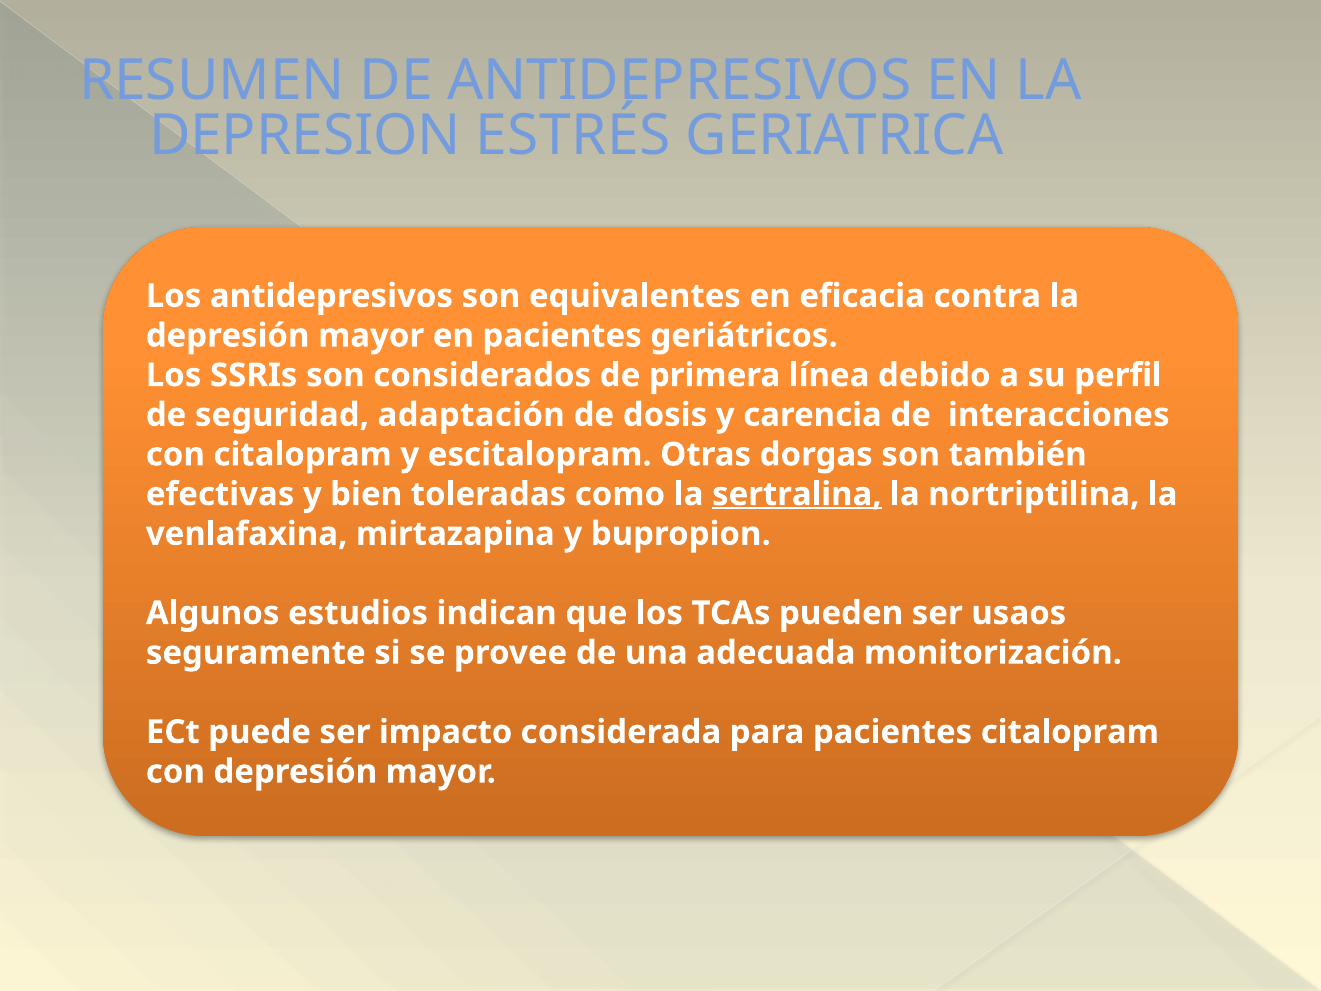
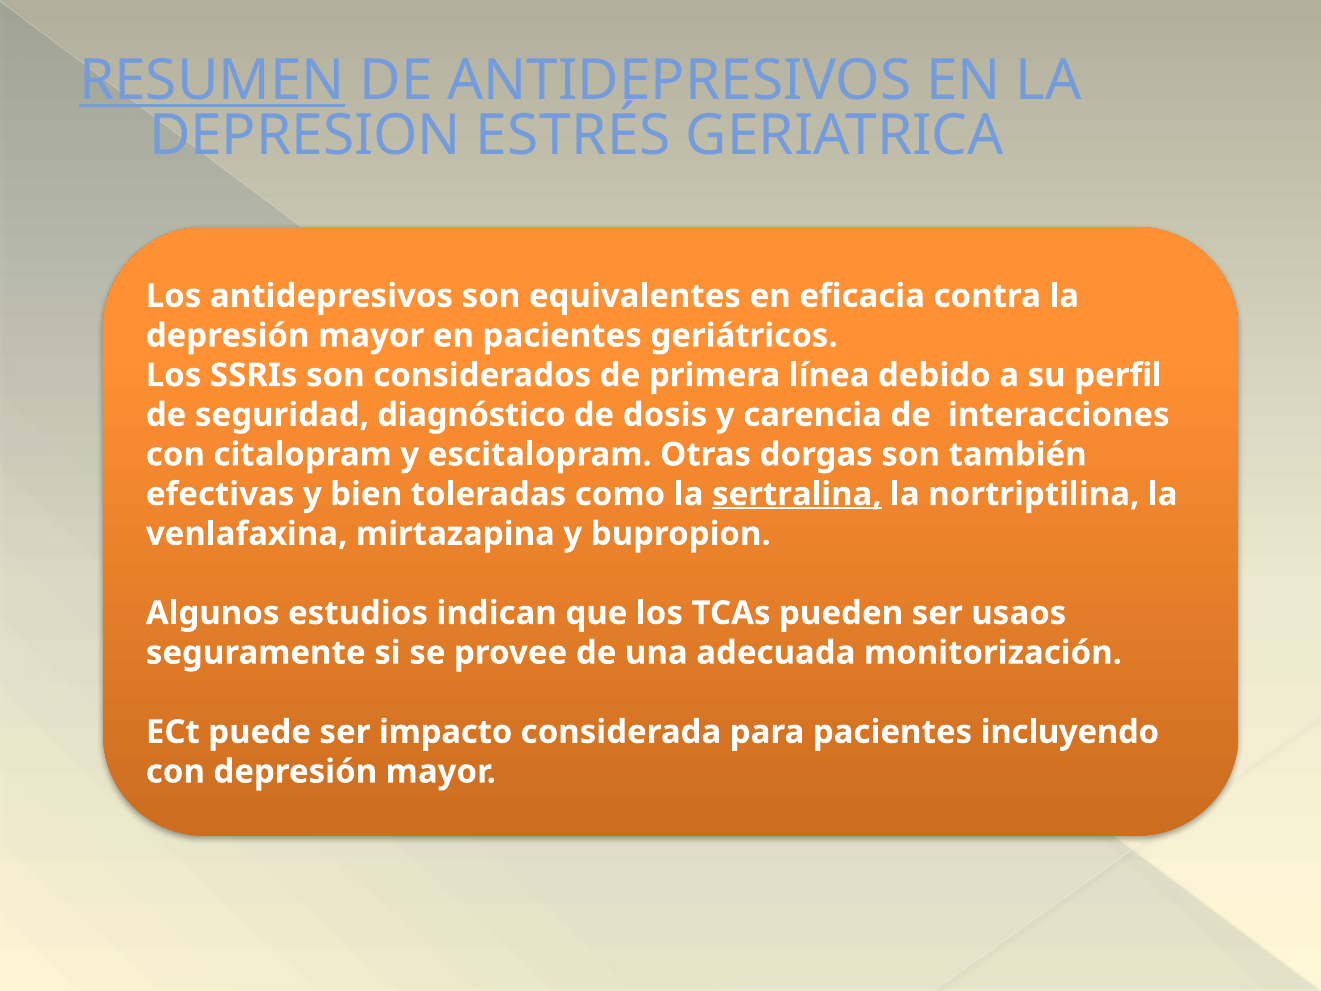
RESUMEN underline: none -> present
adaptación: adaptación -> diagnóstico
pacientes citalopram: citalopram -> incluyendo
